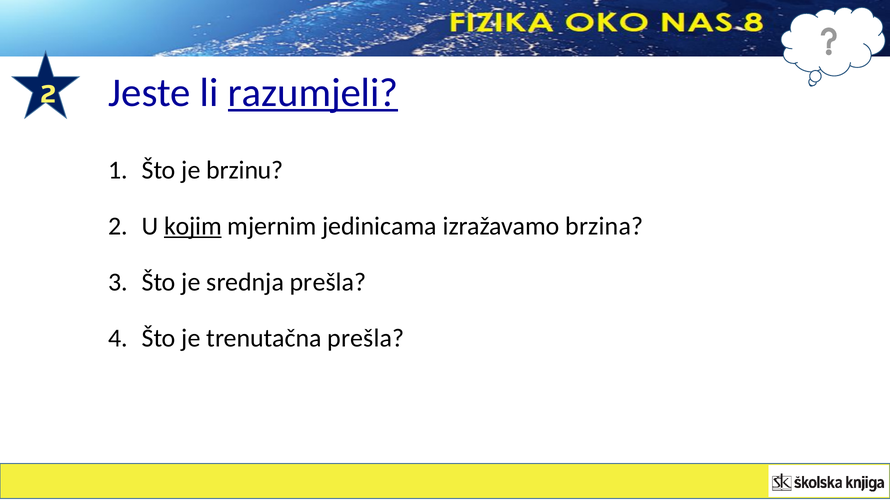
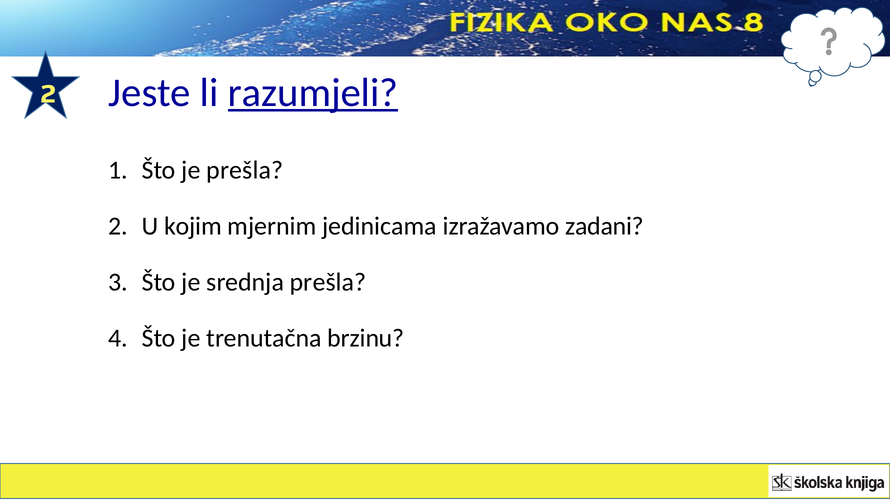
je brzinu: brzinu -> prešla
kojim underline: present -> none
brzina: brzina -> zadani
trenutačna prešla: prešla -> brzinu
